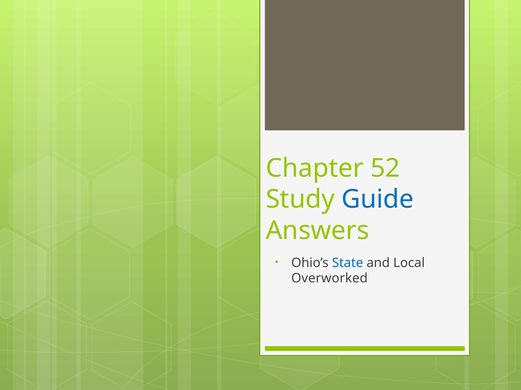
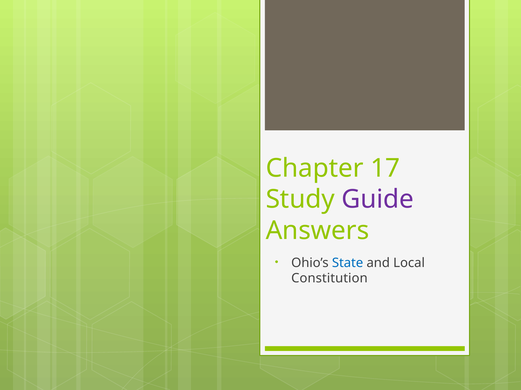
52: 52 -> 17
Guide colour: blue -> purple
Overworked: Overworked -> Constitution
